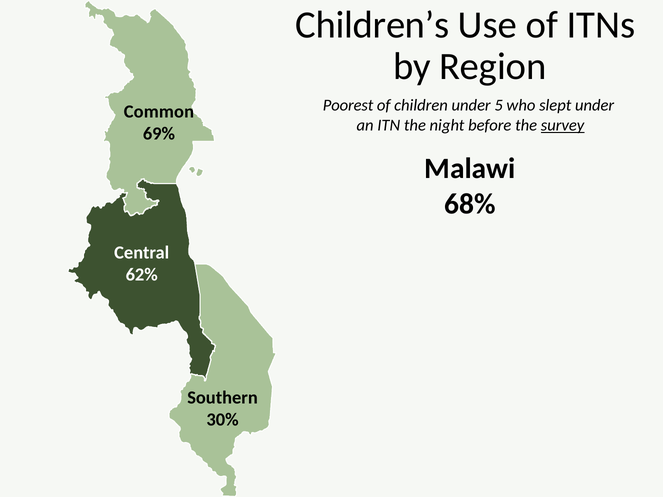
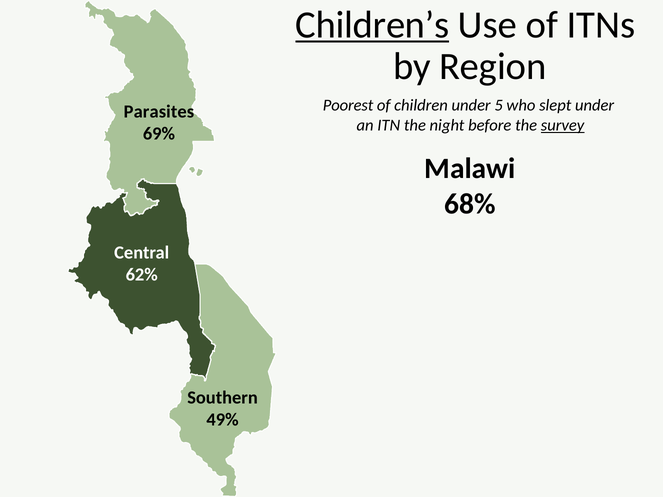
Children’s underline: none -> present
Common: Common -> Parasites
30%: 30% -> 49%
